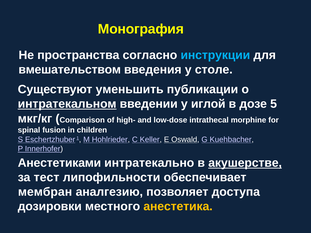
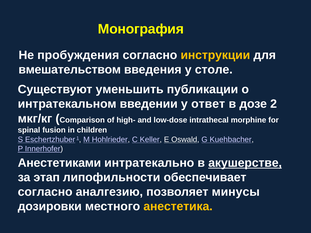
пространства: пространства -> пробуждения
инструкции colour: light blue -> yellow
интратекальном underline: present -> none
иглой: иглой -> ответ
5: 5 -> 2
тест: тест -> этап
мембран at (45, 192): мембран -> согласно
доступа: доступа -> минусы
